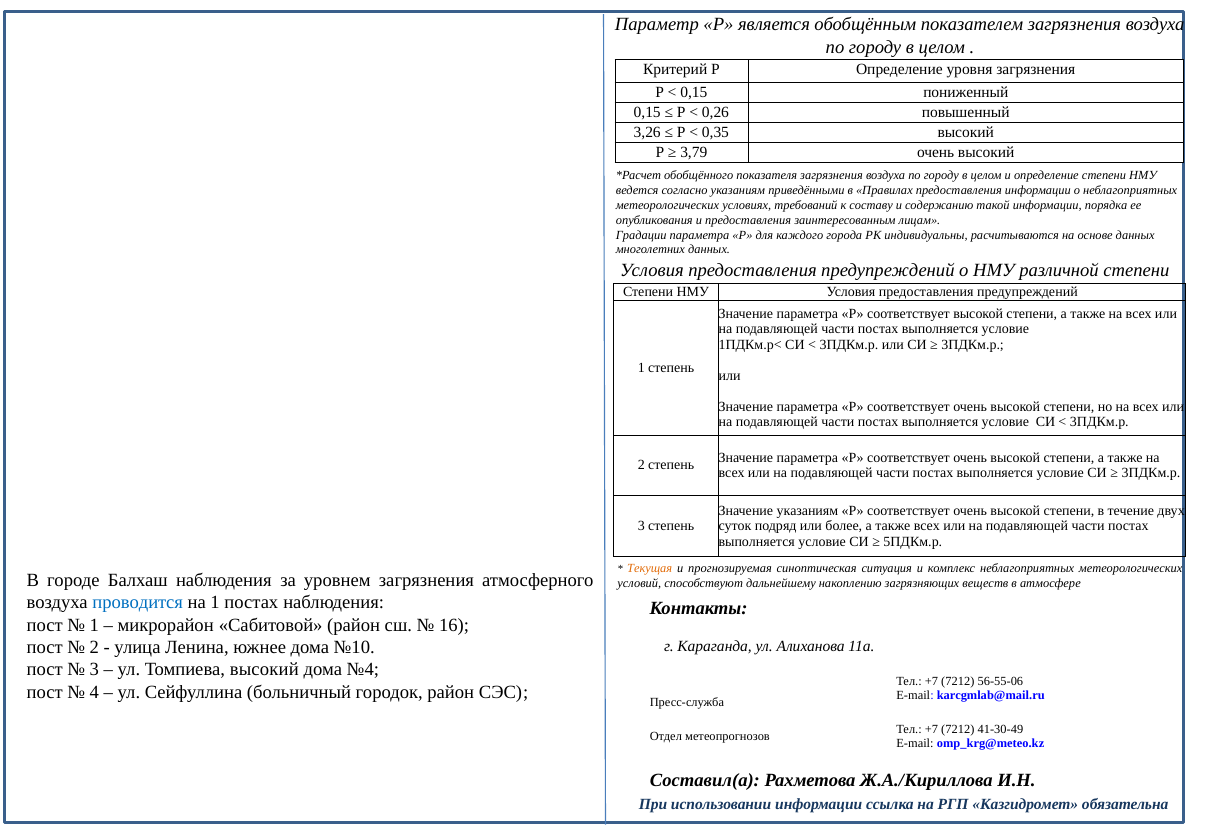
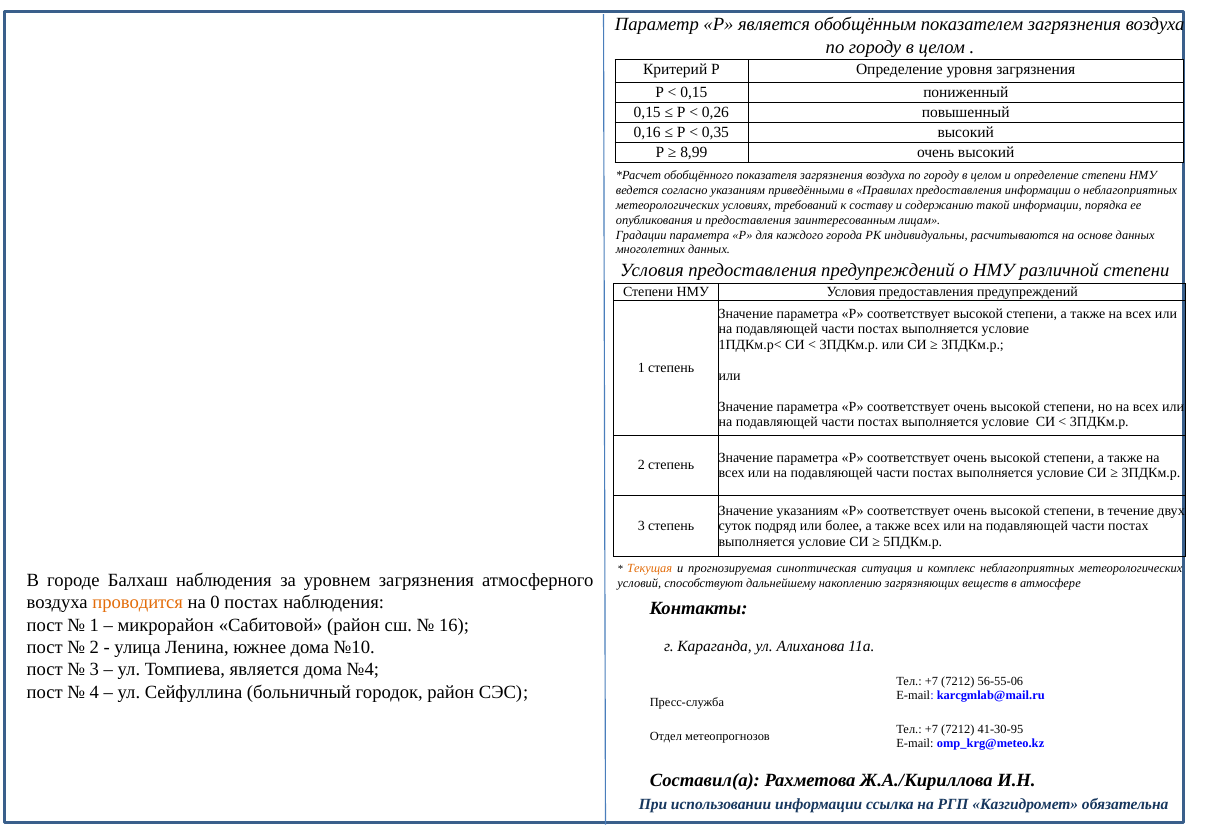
3,26: 3,26 -> 0,16
3,79: 3,79 -> 8,99
проводится colour: blue -> orange
на 1: 1 -> 0
Томпиева высокий: высокий -> является
41-30-49: 41-30-49 -> 41-30-95
